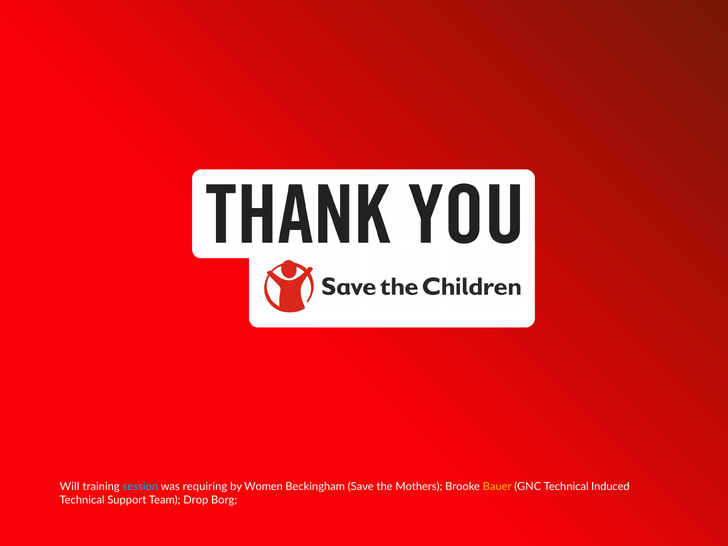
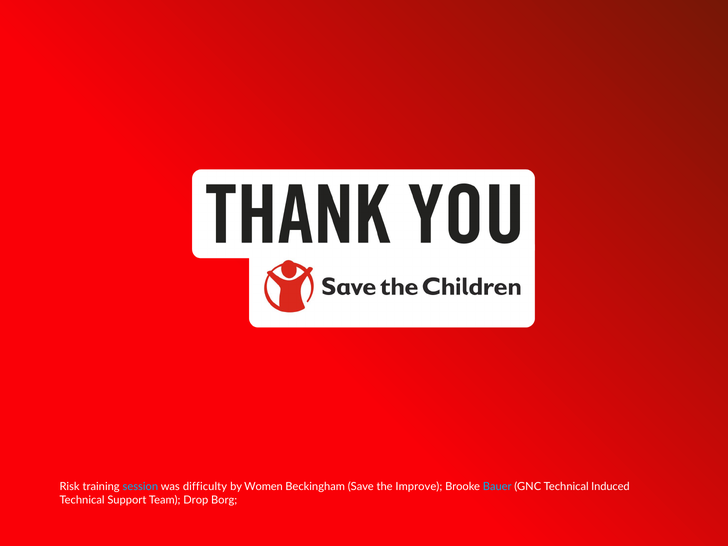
Will: Will -> Risk
requiring: requiring -> difficulty
Mothers: Mothers -> Improve
Bauer colour: yellow -> light blue
